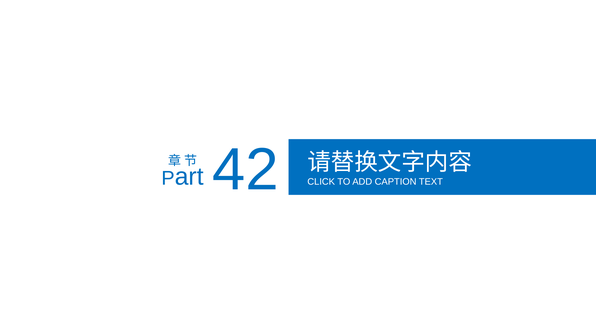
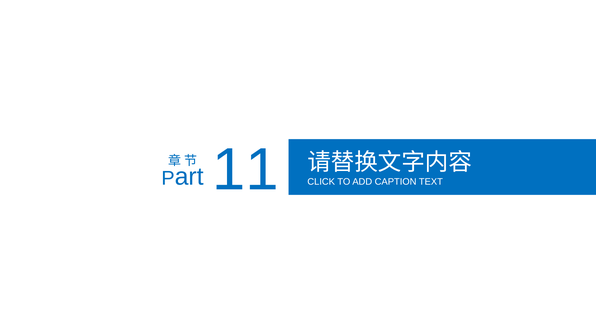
42: 42 -> 11
